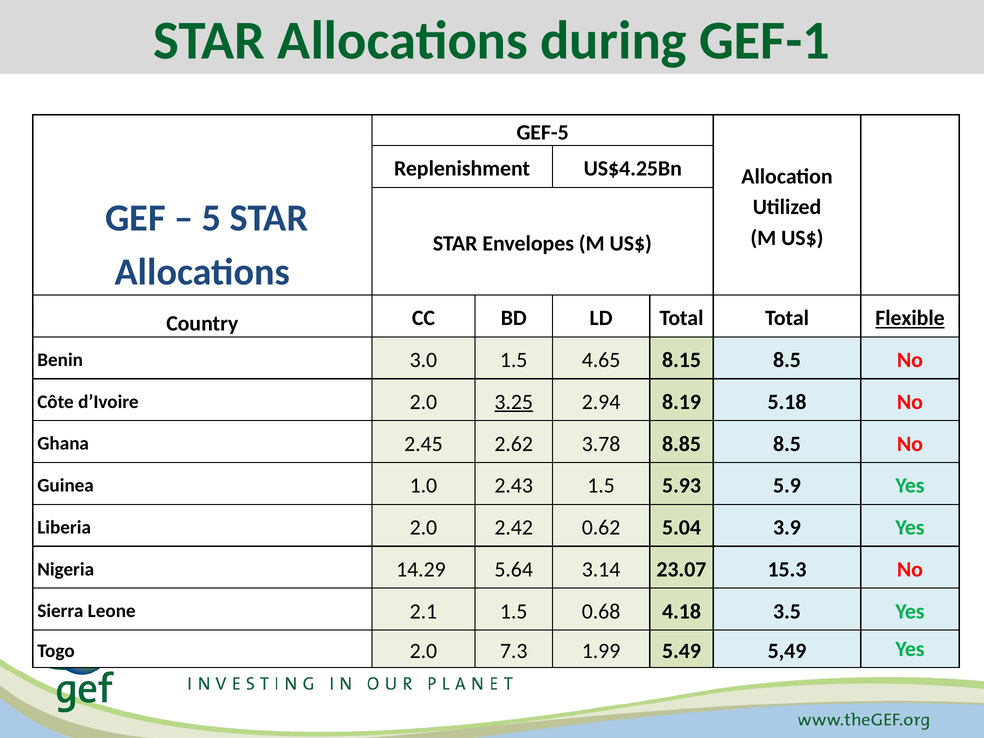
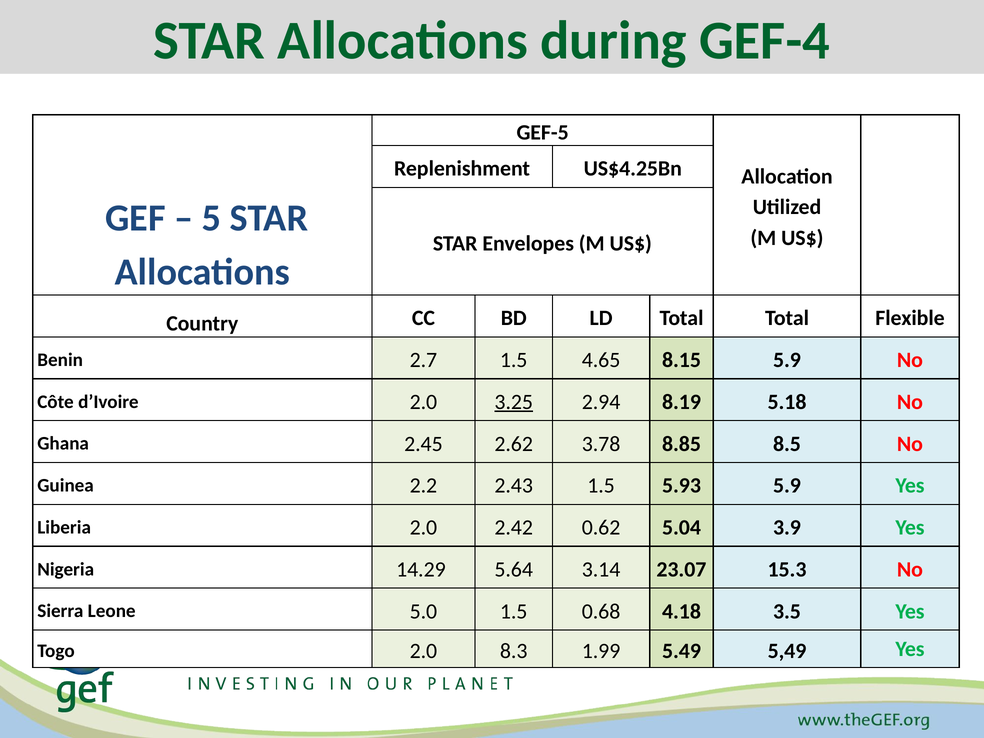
GEF-1: GEF-1 -> GEF-4
Flexible underline: present -> none
3.0: 3.0 -> 2.7
8.15 8.5: 8.5 -> 5.9
1.0: 1.0 -> 2.2
2.1: 2.1 -> 5.0
7.3: 7.3 -> 8.3
